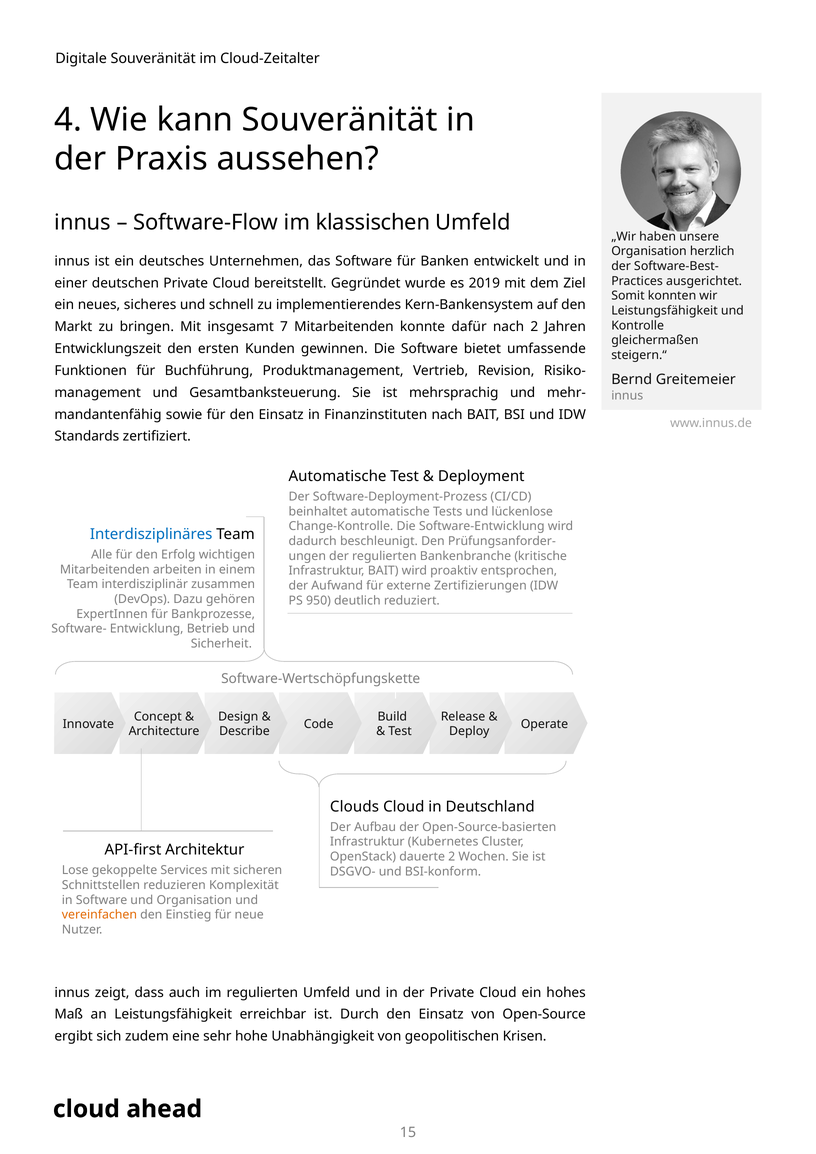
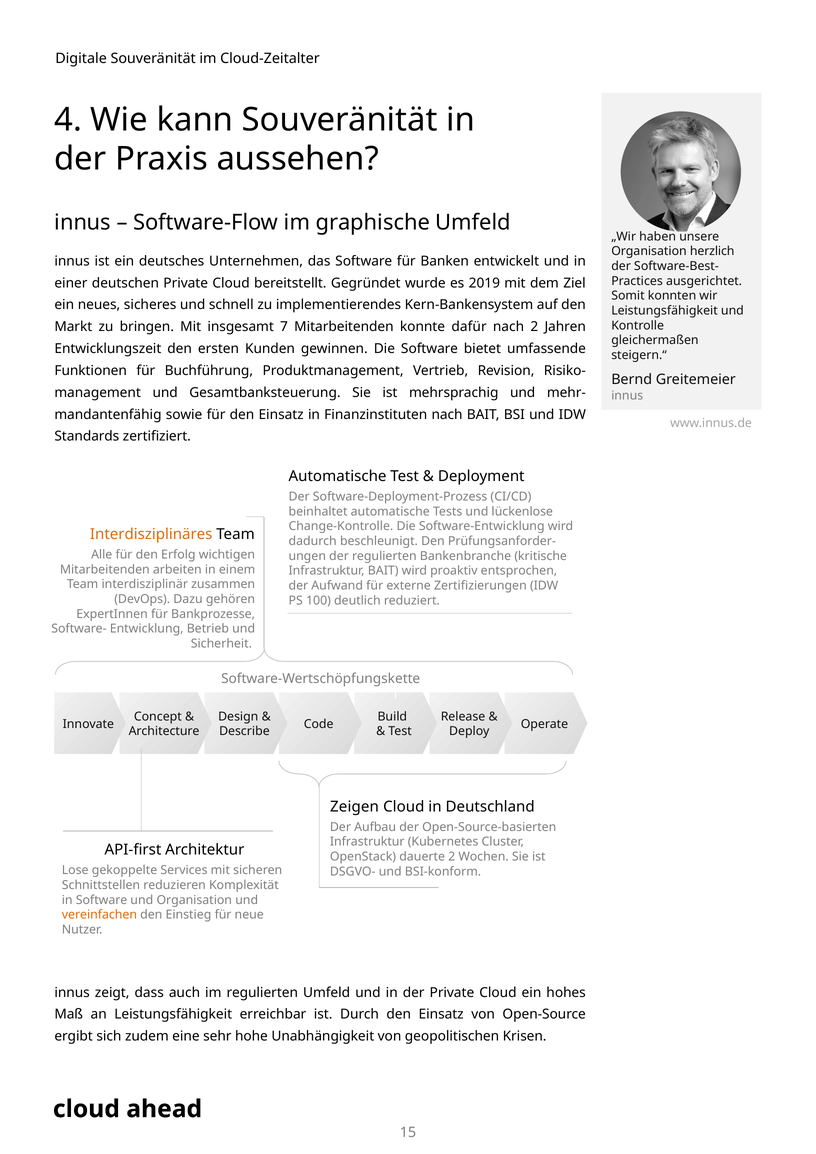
klassischen: klassischen -> graphische
Interdisziplinäres colour: blue -> orange
950: 950 -> 100
Clouds: Clouds -> Zeigen
